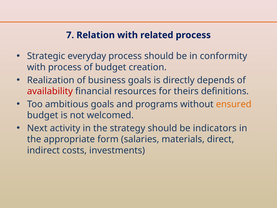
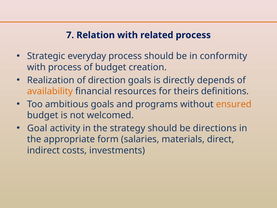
business: business -> direction
availability colour: red -> orange
Next: Next -> Goal
indicators: indicators -> directions
